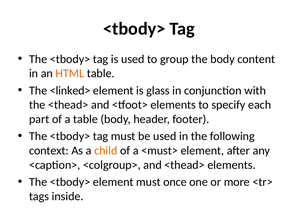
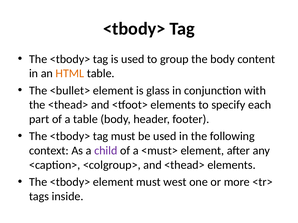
<linked>: <linked> -> <bullet>
child colour: orange -> purple
once: once -> west
